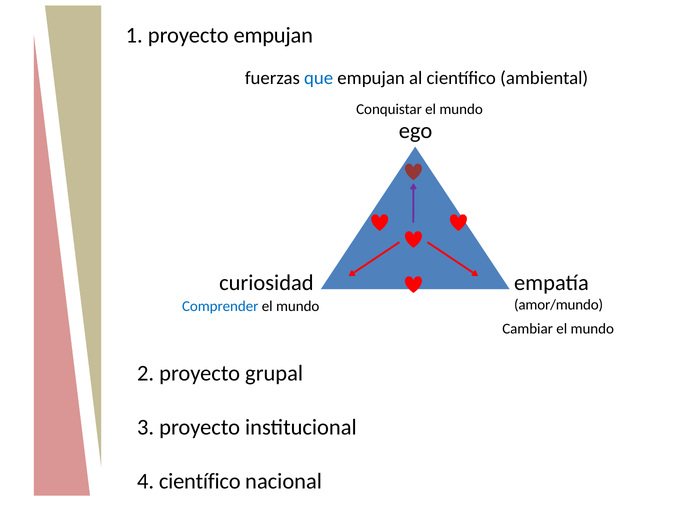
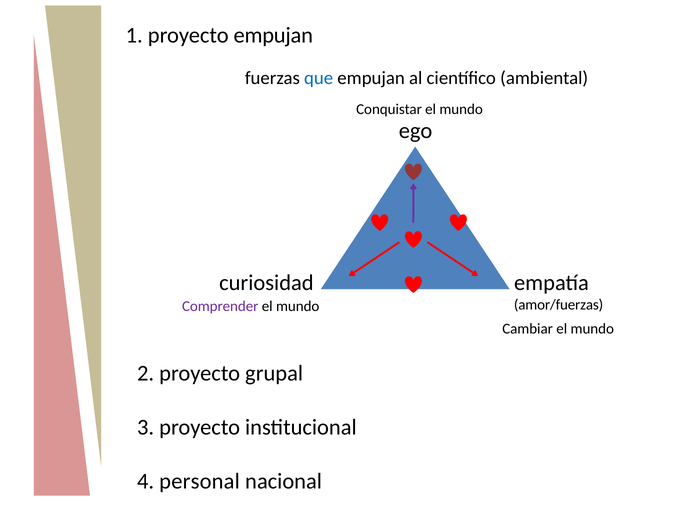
amor/mundo: amor/mundo -> amor/fuerzas
Comprender colour: blue -> purple
4 científico: científico -> personal
